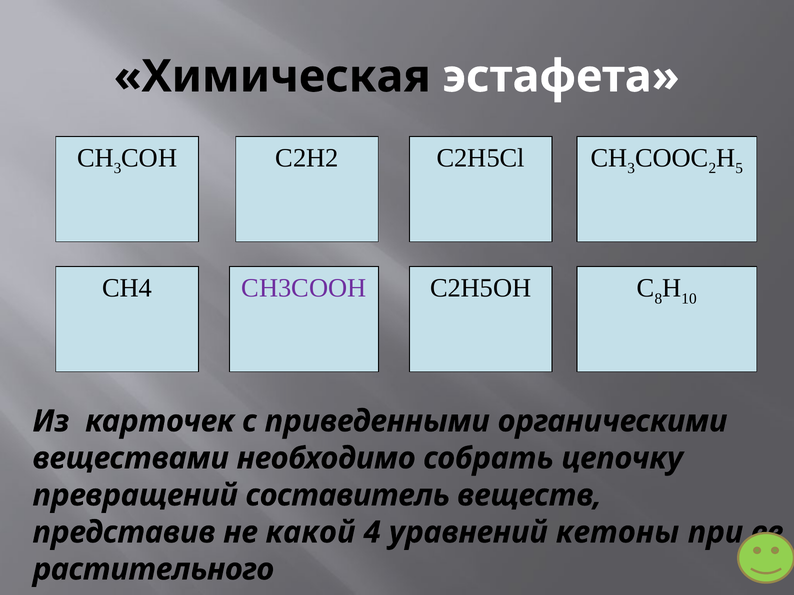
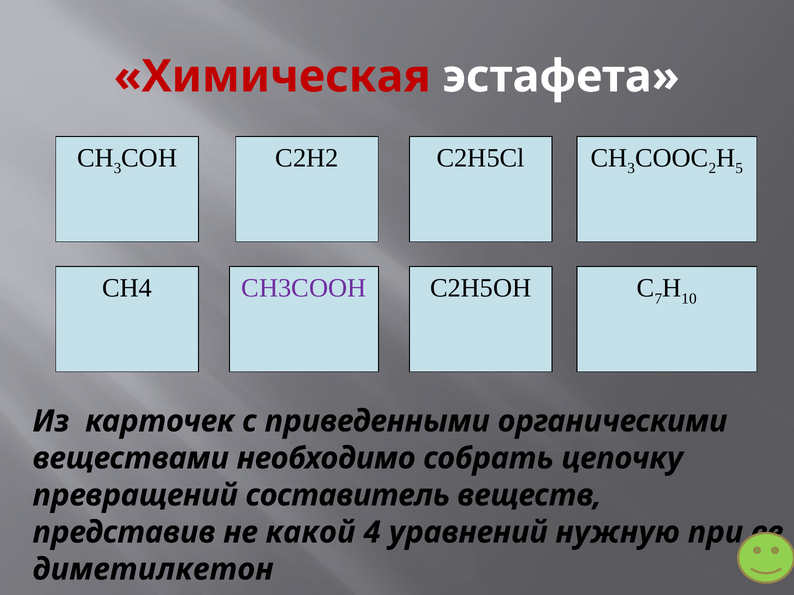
Химическая colour: black -> red
8: 8 -> 7
кетоны: кетоны -> нужную
растительного: растительного -> диметилкетон
